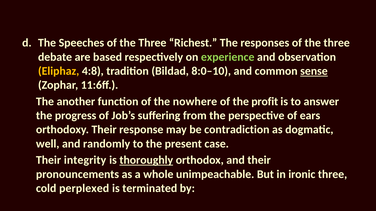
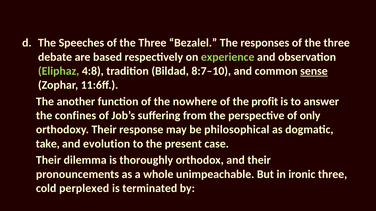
Richest: Richest -> Bezalel
Eliphaz colour: yellow -> light green
8:0–10: 8:0–10 -> 8:7–10
progress: progress -> confines
ears: ears -> only
contradiction: contradiction -> philosophical
well: well -> take
randomly: randomly -> evolution
integrity: integrity -> dilemma
thoroughly underline: present -> none
